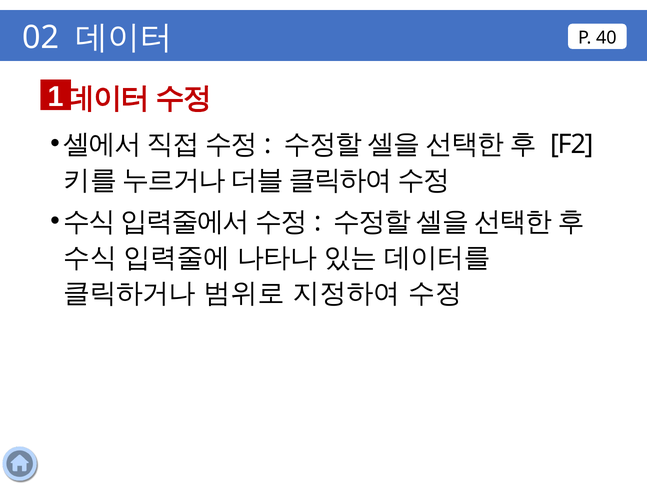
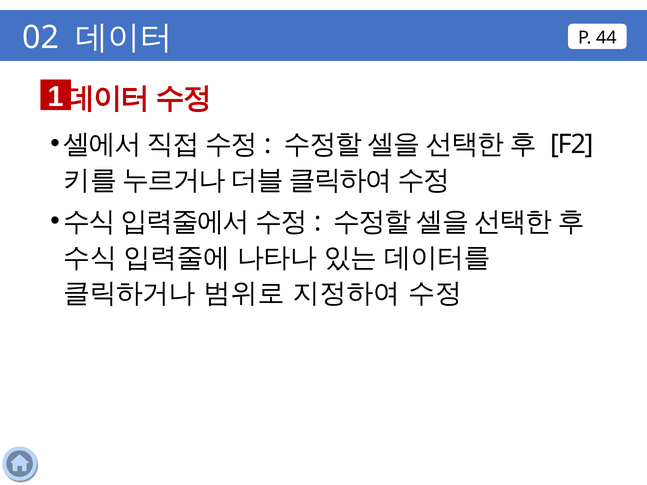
40: 40 -> 44
